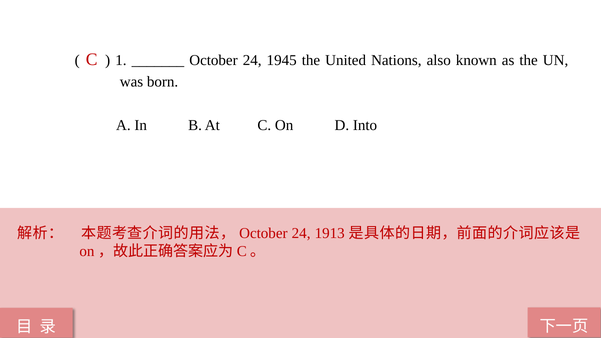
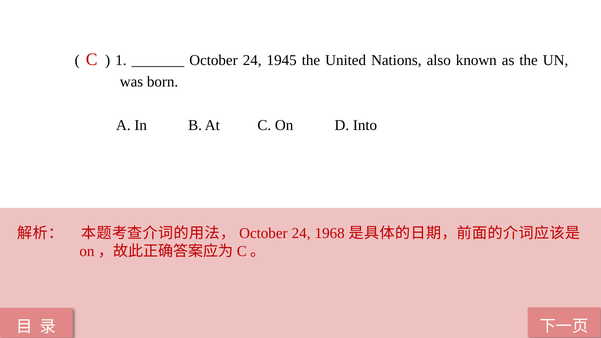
1913: 1913 -> 1968
